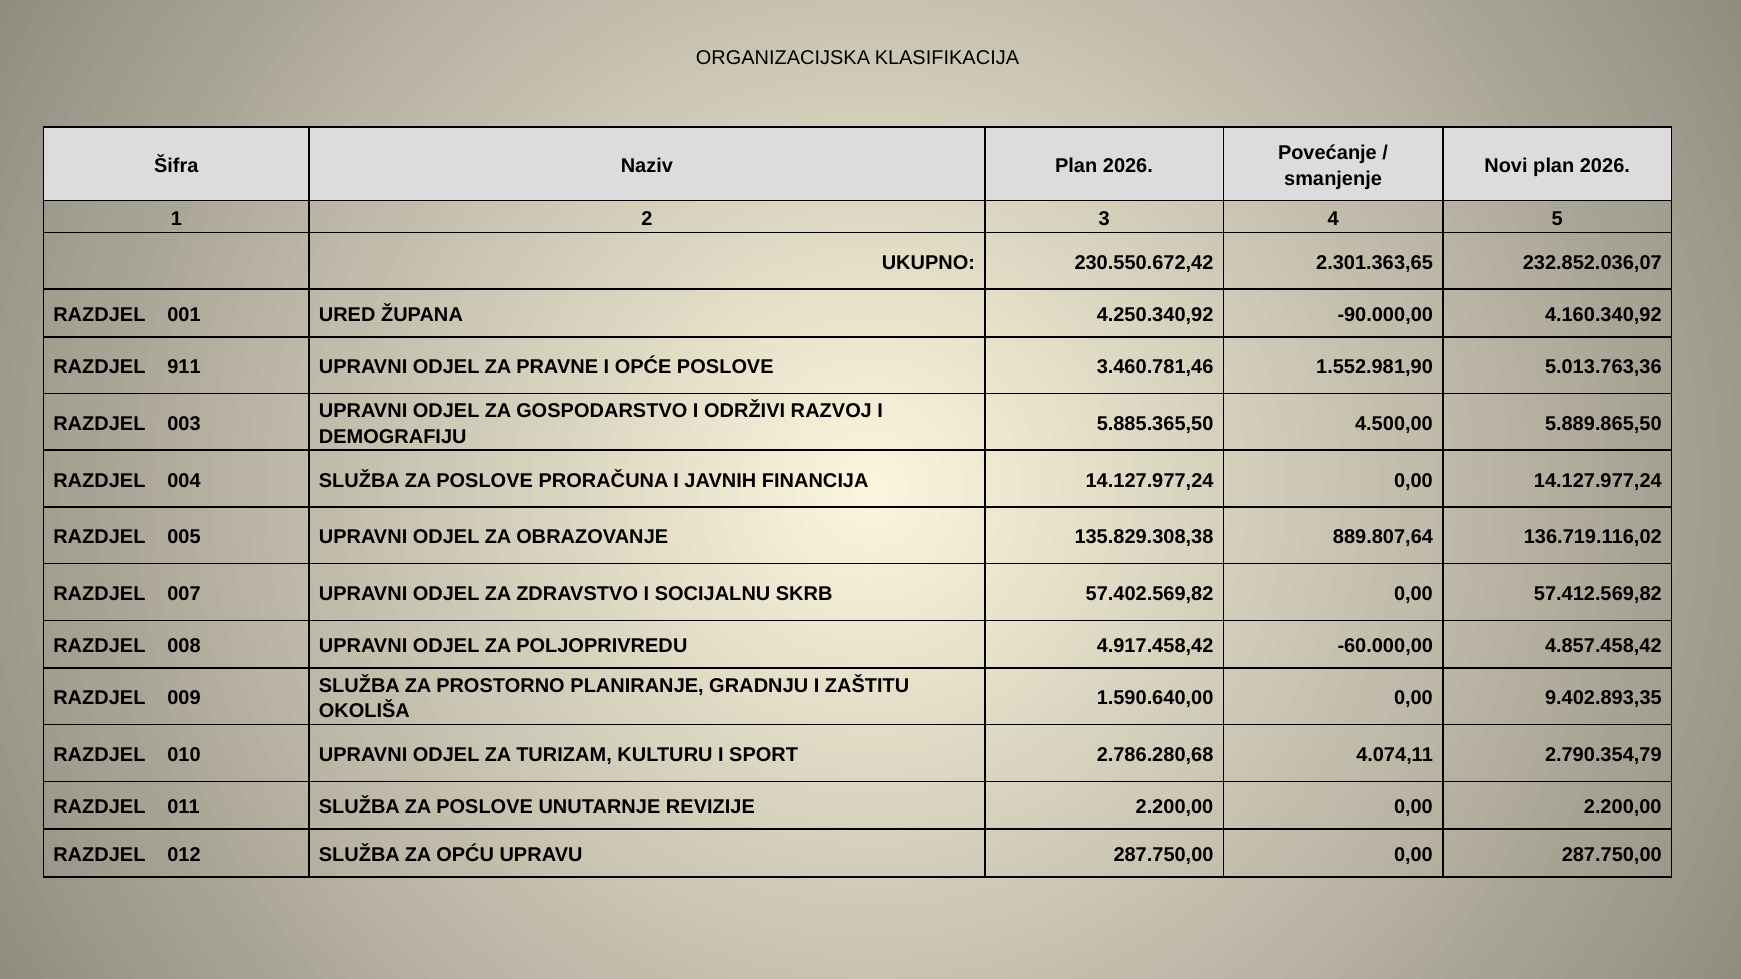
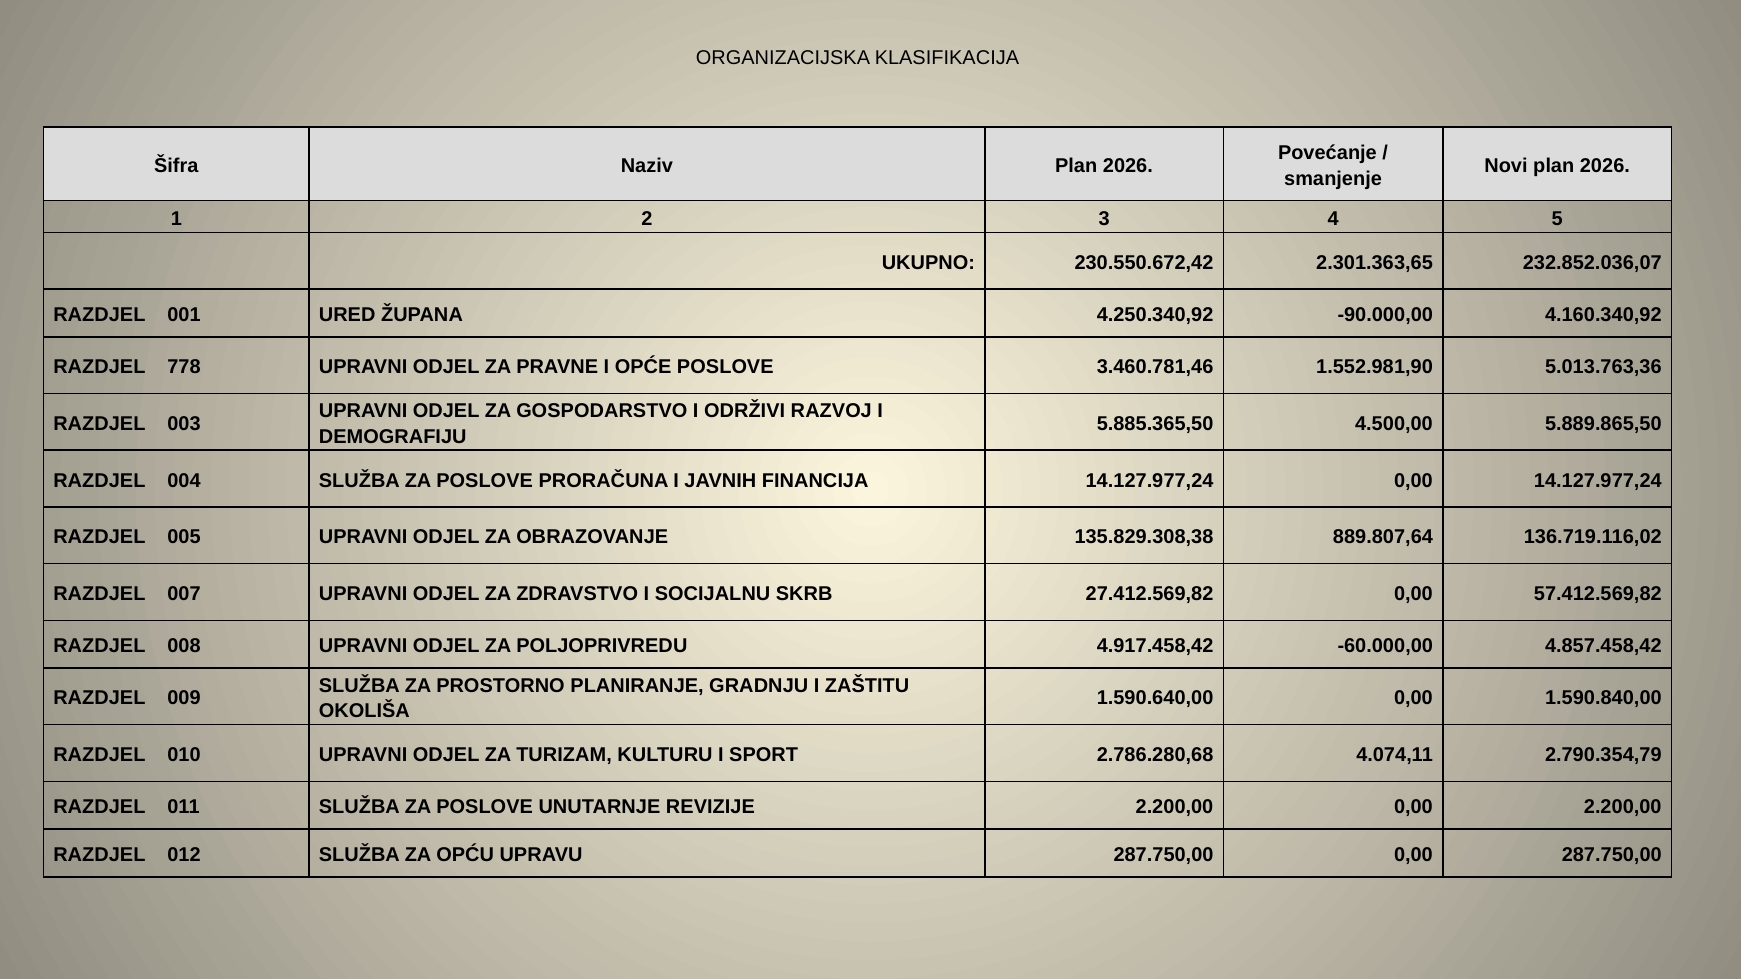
911: 911 -> 778
57.402.569,82: 57.402.569,82 -> 27.412.569,82
9.402.893,35: 9.402.893,35 -> 1.590.840,00
